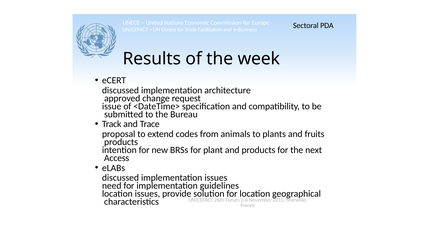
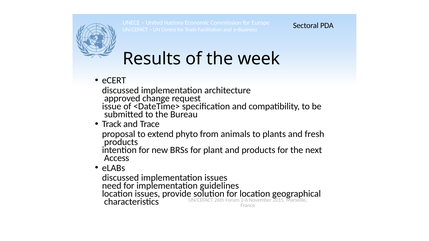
codes: codes -> phyto
fruits: fruits -> fresh
